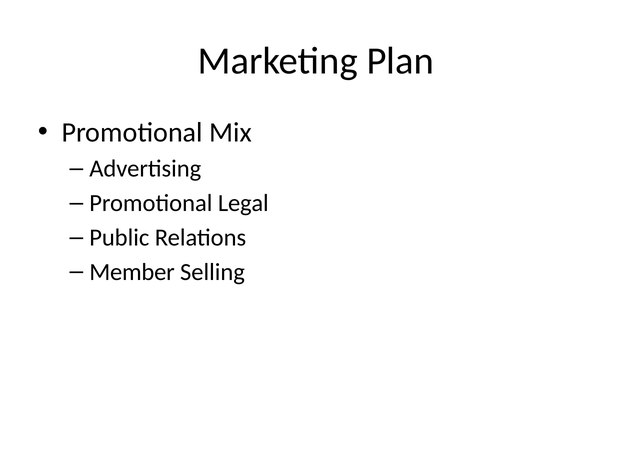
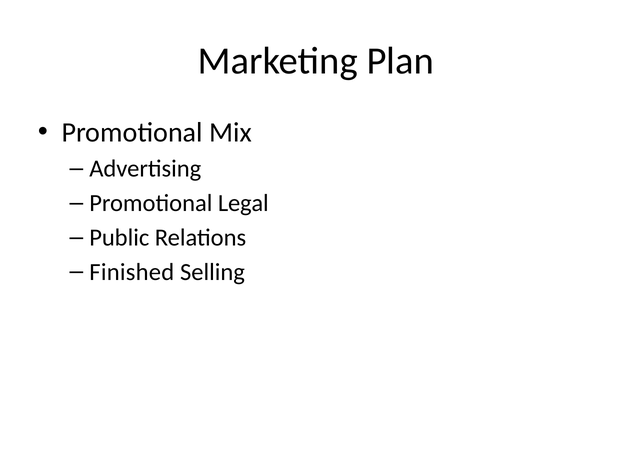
Member: Member -> Finished
